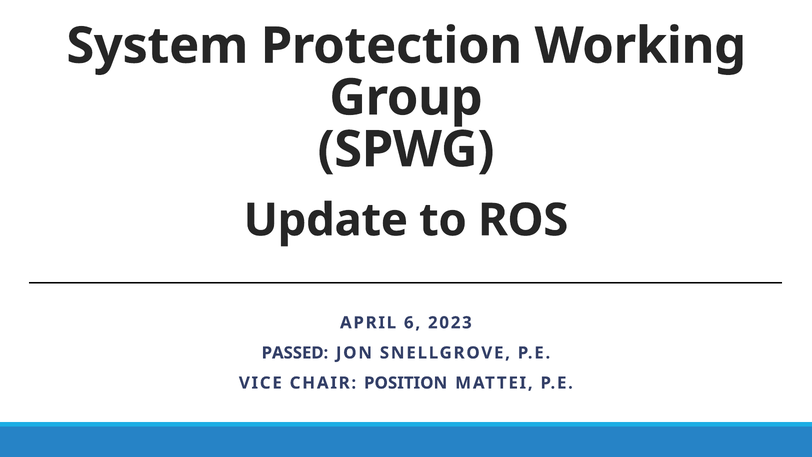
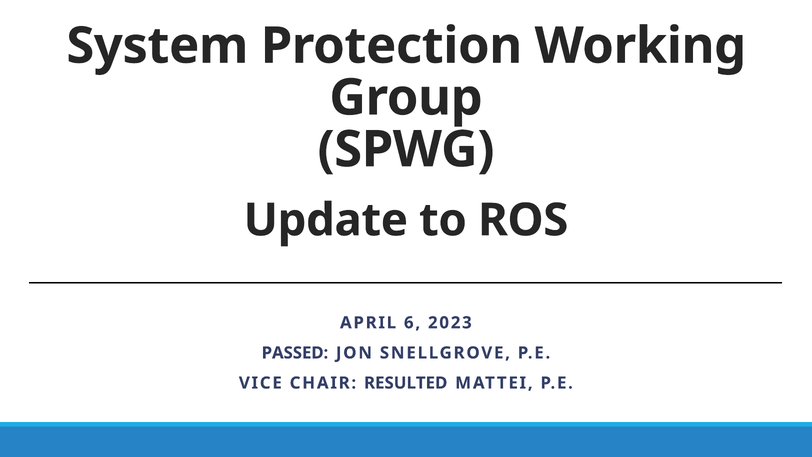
POSITION: POSITION -> RESULTED
